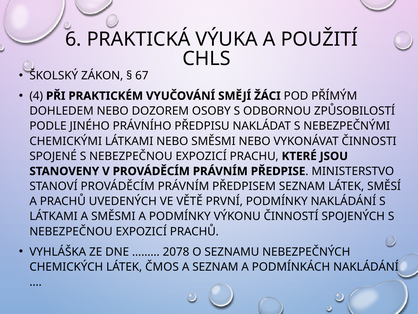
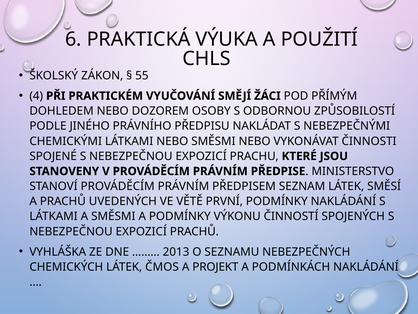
67: 67 -> 55
2078: 2078 -> 2013
A SEZNAM: SEZNAM -> PROJEKT
